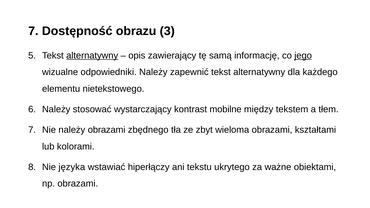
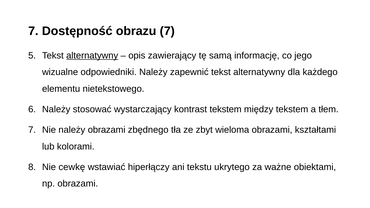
obrazu 3: 3 -> 7
jego underline: present -> none
kontrast mobilne: mobilne -> tekstem
języka: języka -> cewkę
